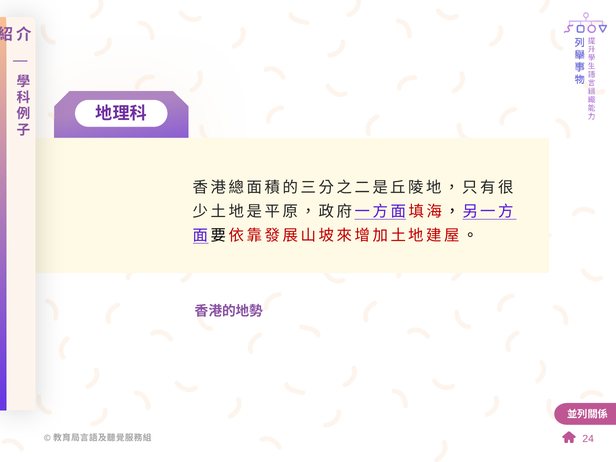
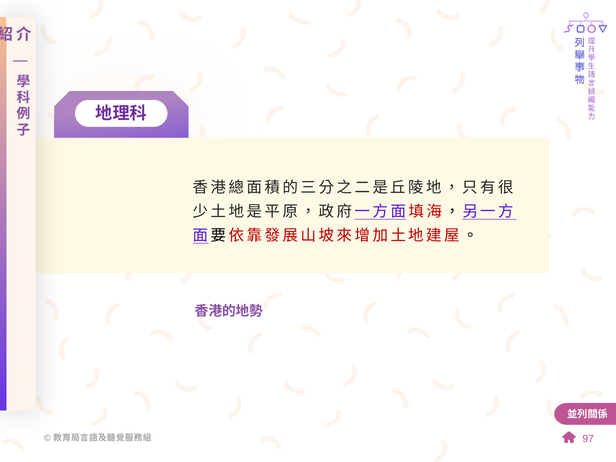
24: 24 -> 97
